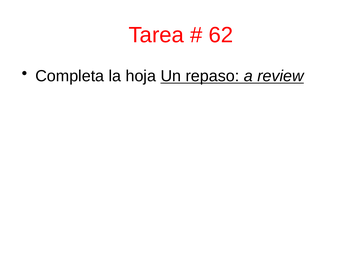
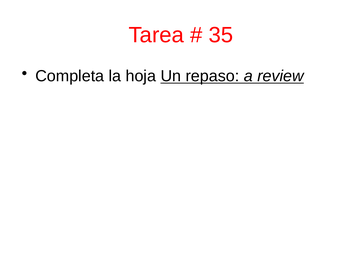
62: 62 -> 35
